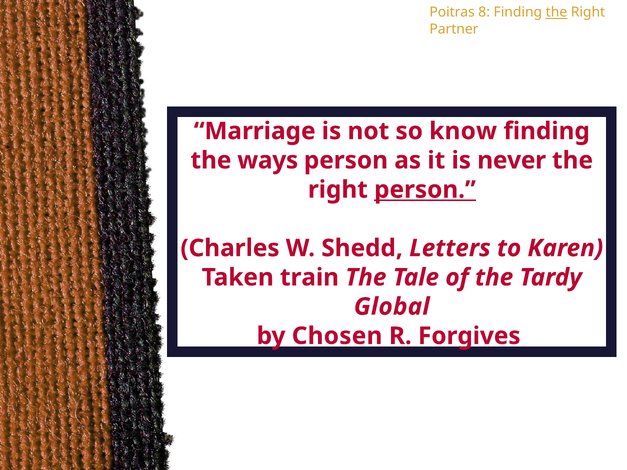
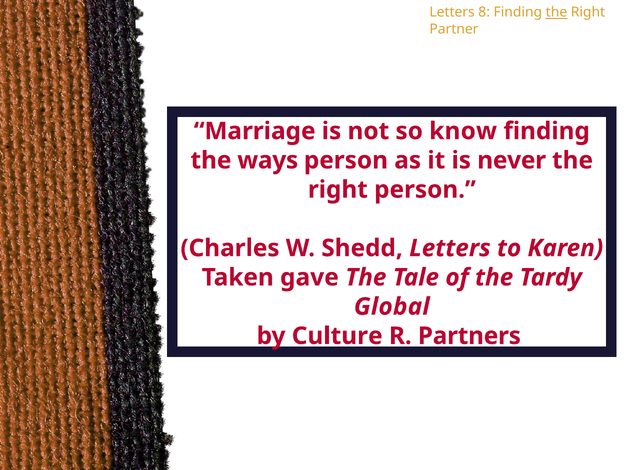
Poitras at (452, 12): Poitras -> Letters
person at (425, 190) underline: present -> none
train: train -> gave
Chosen: Chosen -> Culture
Forgives: Forgives -> Partners
